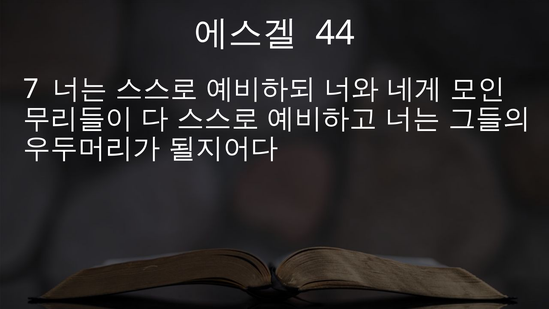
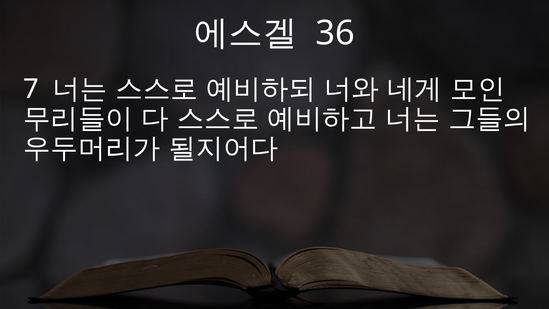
44: 44 -> 36
